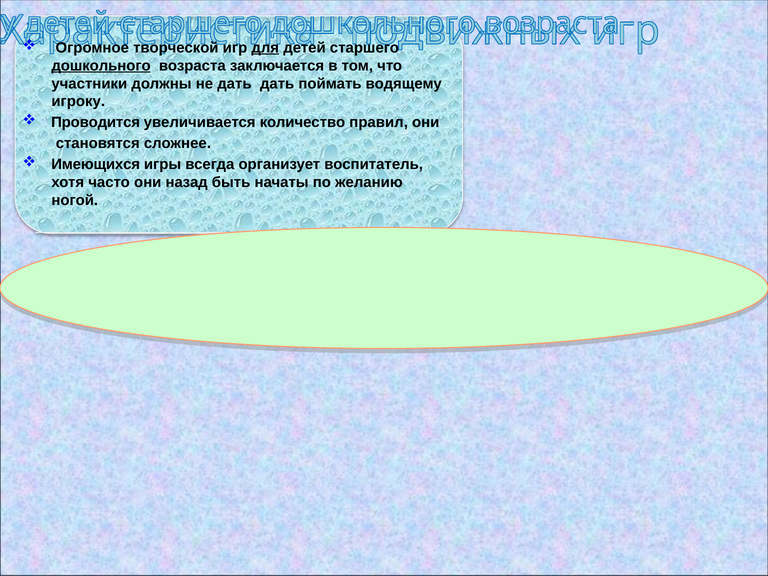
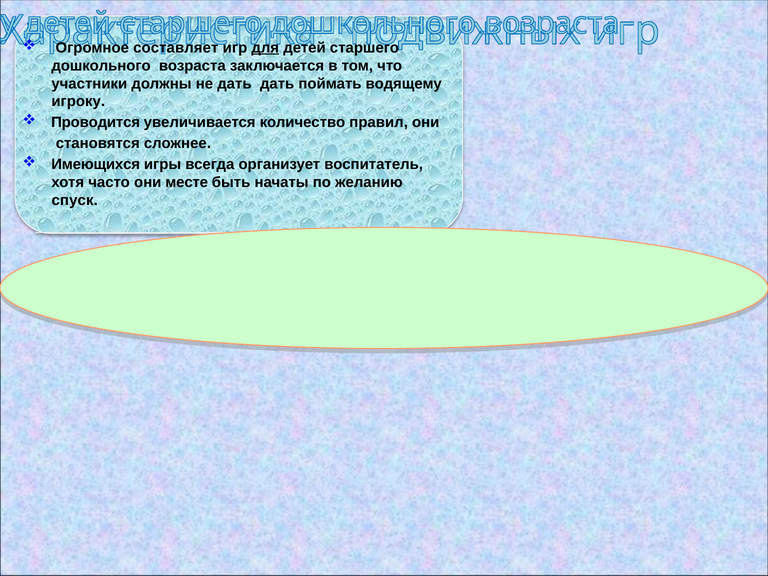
творческой: творческой -> составляет
дошкольного underline: present -> none
назад: назад -> месте
ногой: ногой -> спуск
